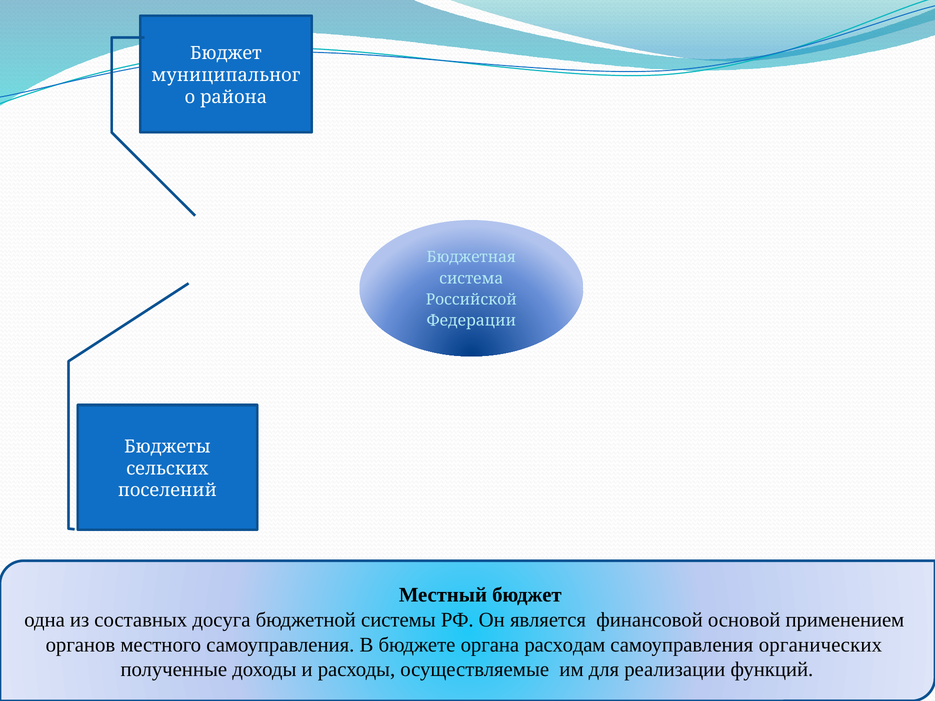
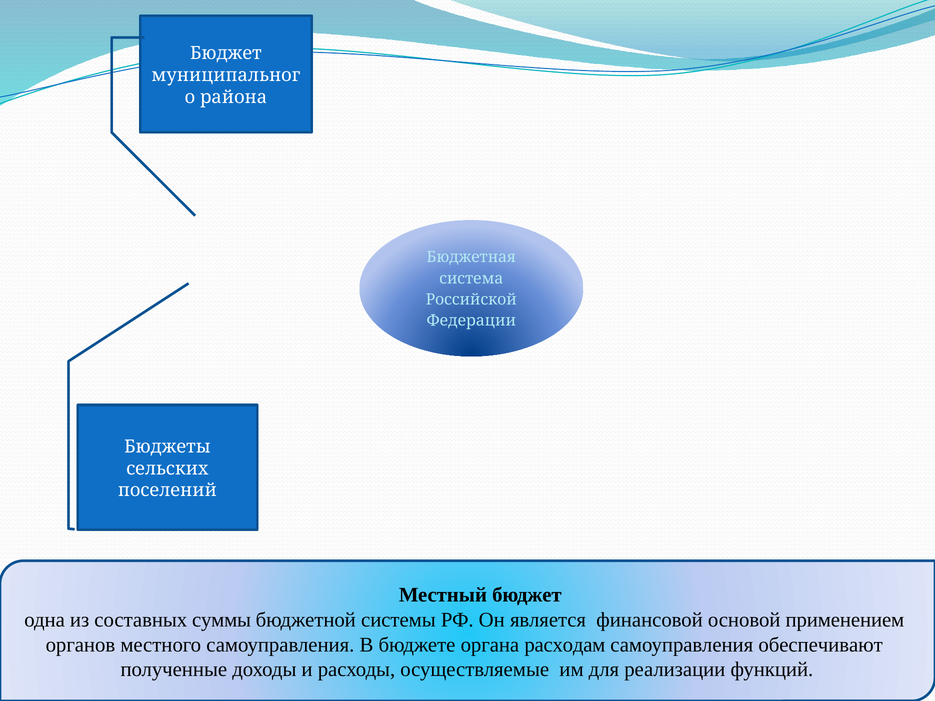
досуга: досуга -> суммы
органических: органических -> обеспечивают
